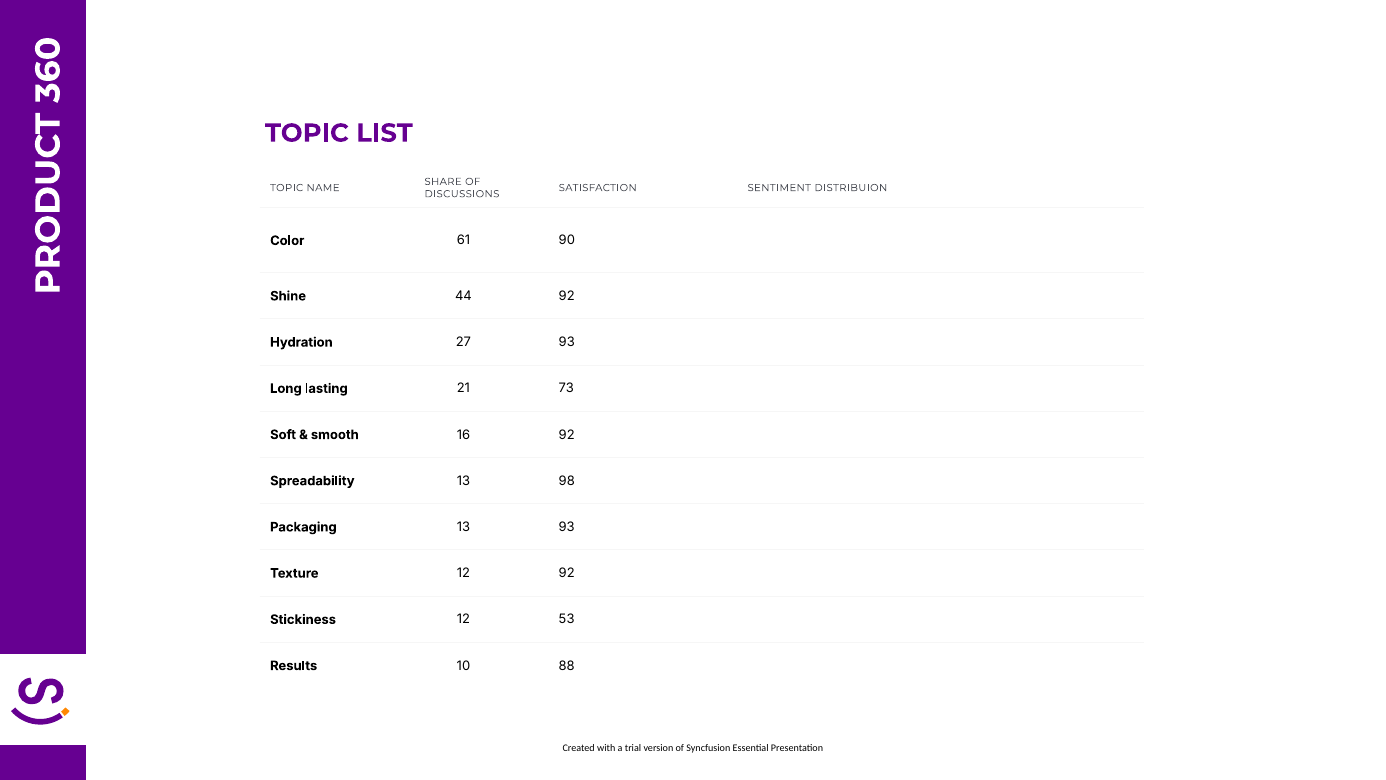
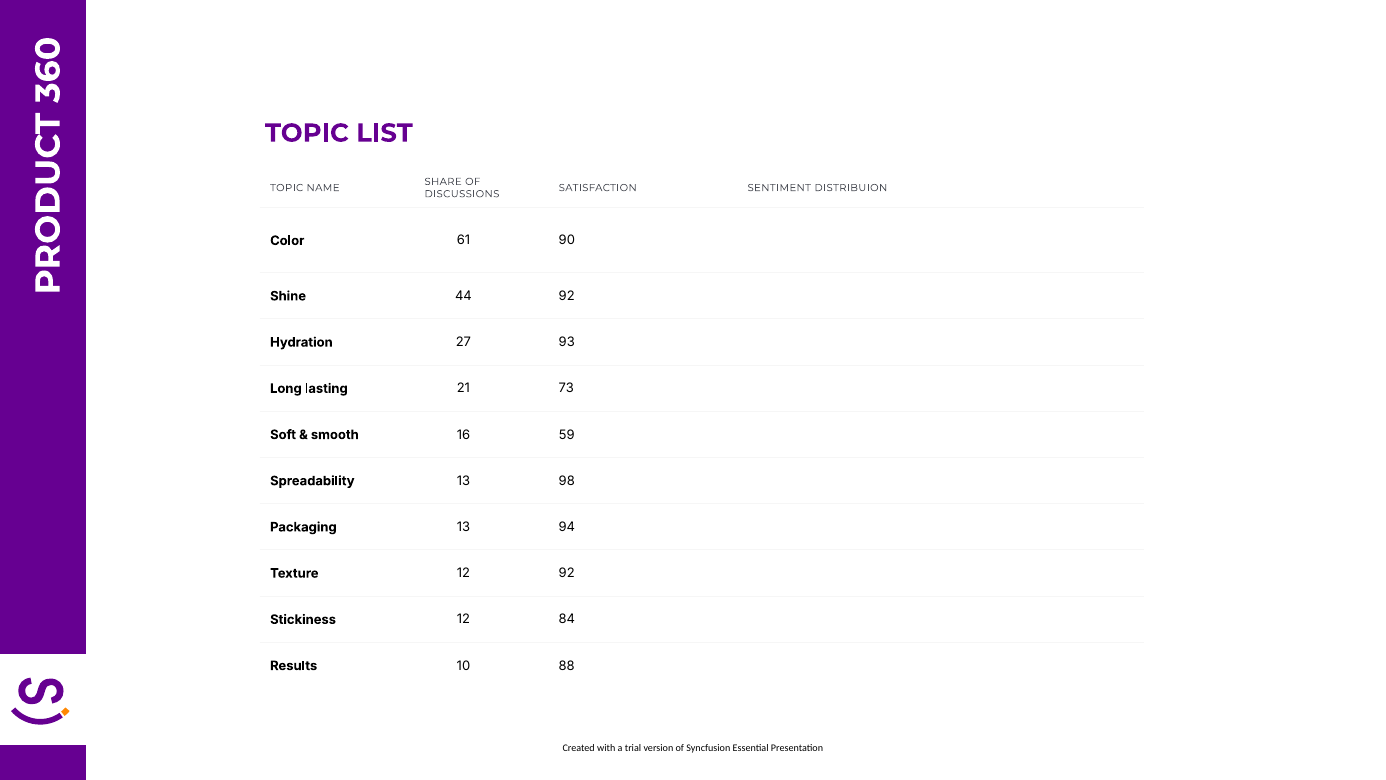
16 92: 92 -> 59
13 93: 93 -> 94
53: 53 -> 84
